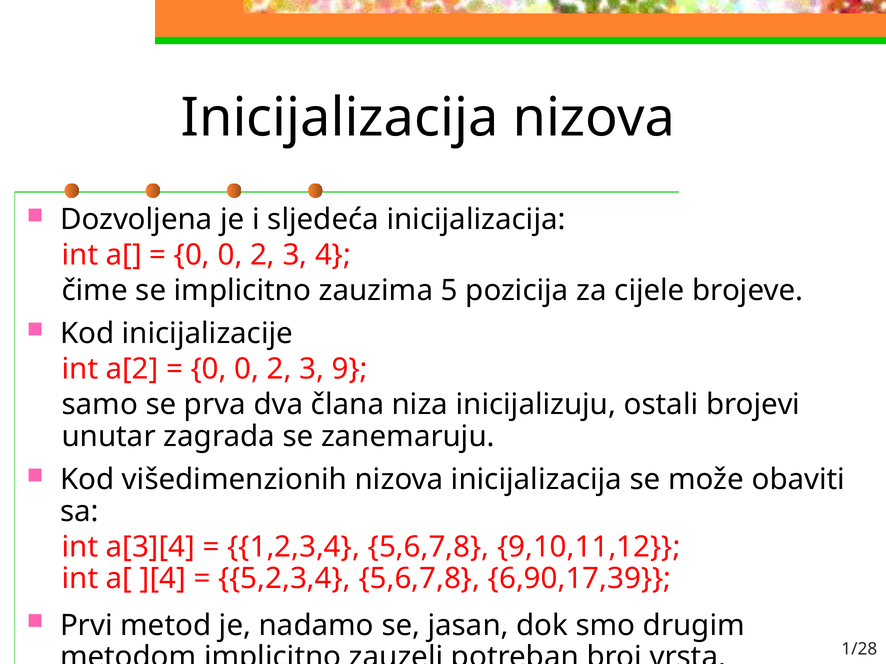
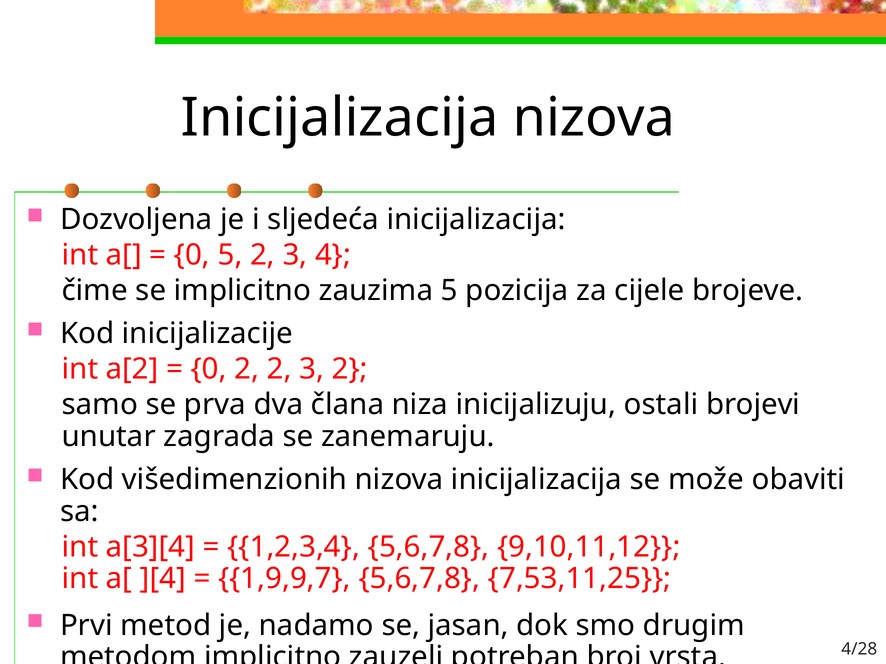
0 at (230, 255): 0 -> 5
0 at (247, 369): 0 -> 2
3 9: 9 -> 2
5,2,3,4: 5,2,3,4 -> 1,9,9,7
6,90,17,39: 6,90,17,39 -> 7,53,11,25
1/28: 1/28 -> 4/28
